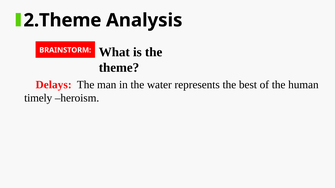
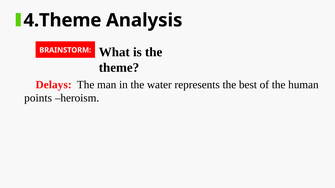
2.Theme: 2.Theme -> 4.Theme
timely: timely -> points
